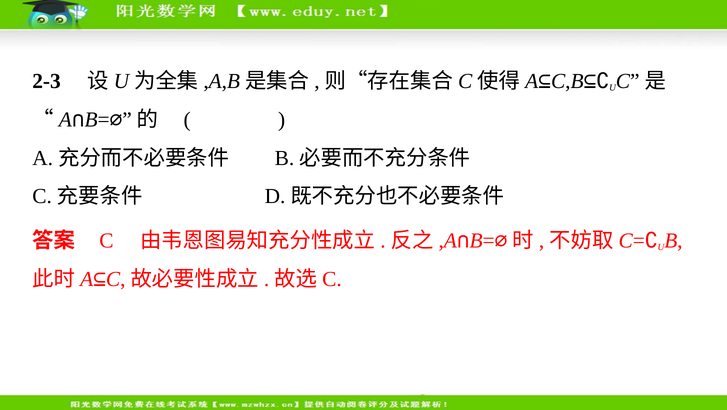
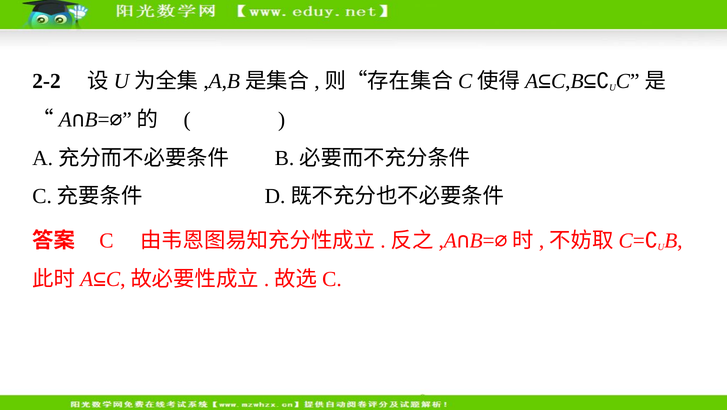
2-3: 2-3 -> 2-2
